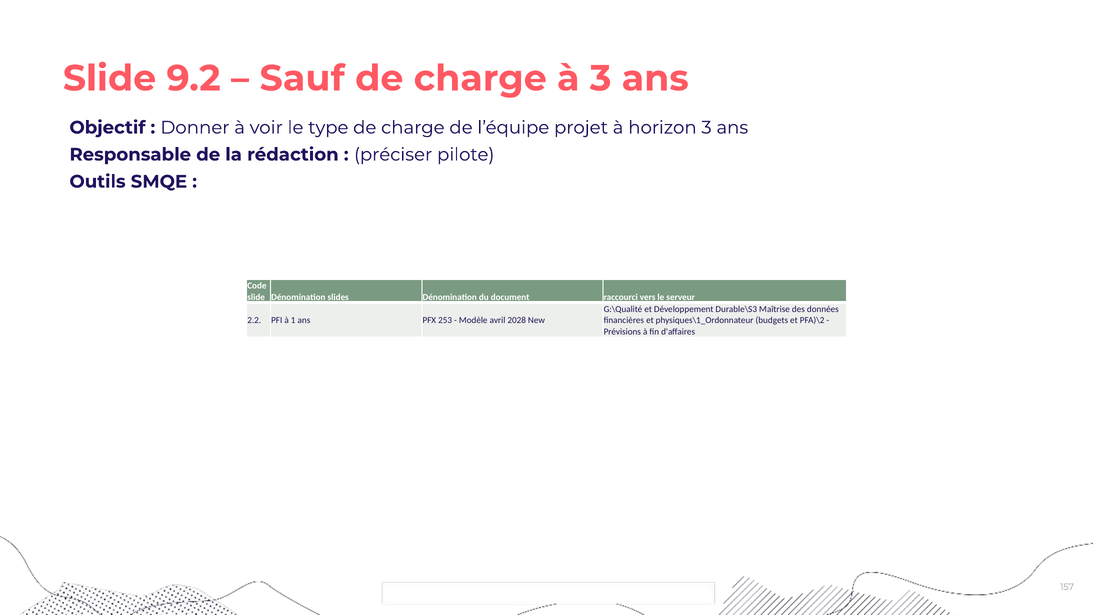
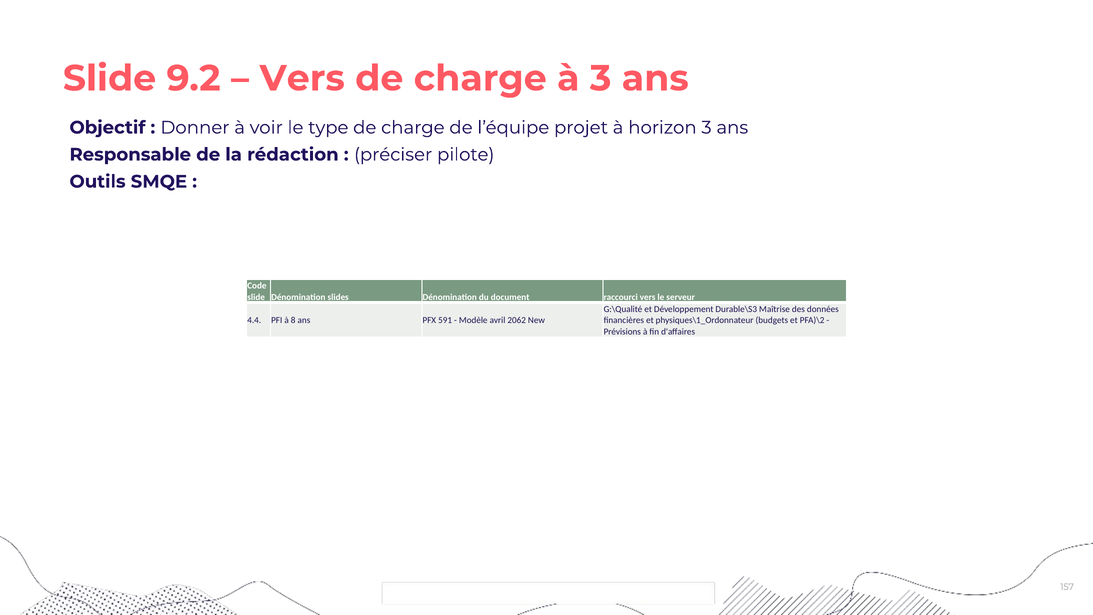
Sauf at (302, 78): Sauf -> Vers
2.2: 2.2 -> 4.4
1: 1 -> 8
253: 253 -> 591
2028: 2028 -> 2062
